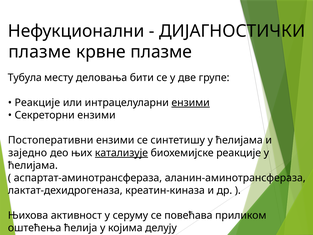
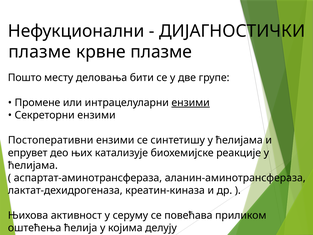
Тубула: Тубула -> Пошто
Реакције at (37, 103): Реакције -> Промене
заједно: заједно -> епрувет
катализује underline: present -> none
